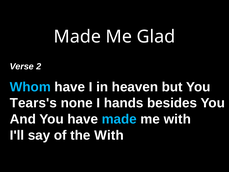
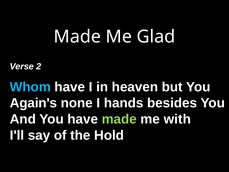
Tears's: Tears's -> Again's
made at (119, 119) colour: light blue -> light green
the With: With -> Hold
